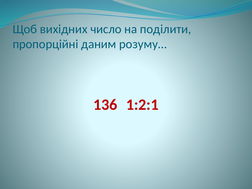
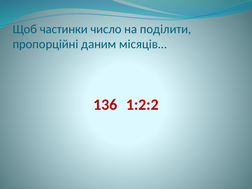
вихідних: вихідних -> частинки
розуму…: розуму… -> місяців…
1:2:1: 1:2:1 -> 1:2:2
